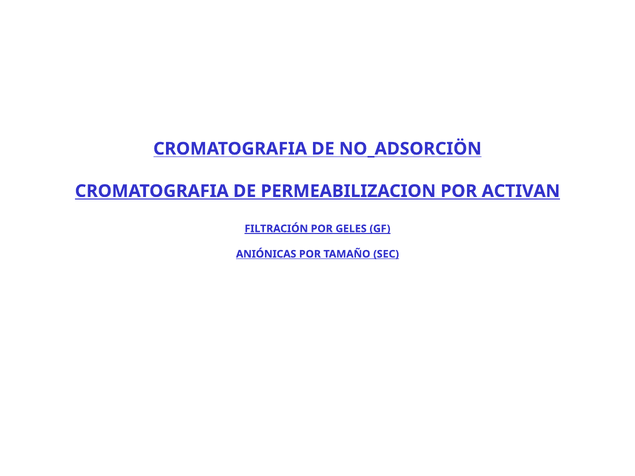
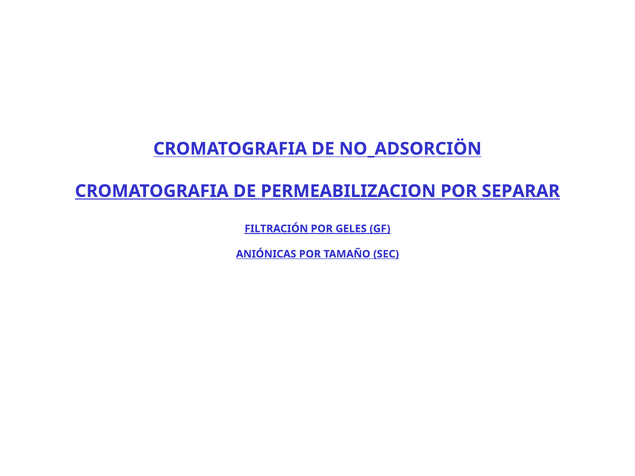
ACTIVAN: ACTIVAN -> SEPARAR
